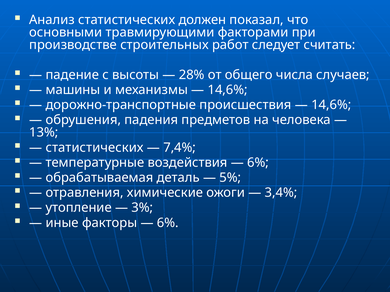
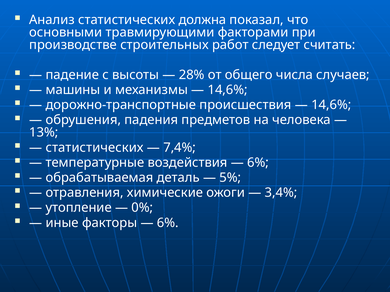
должен: должен -> должна
3%: 3% -> 0%
